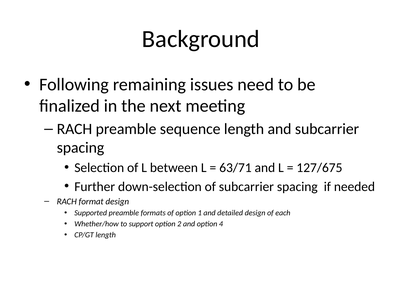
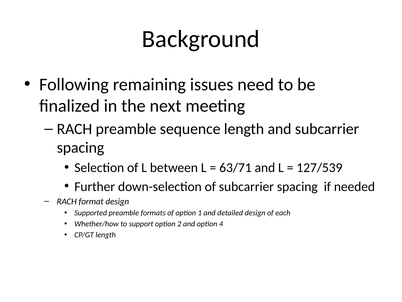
127/675: 127/675 -> 127/539
